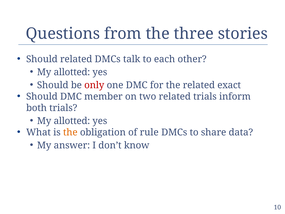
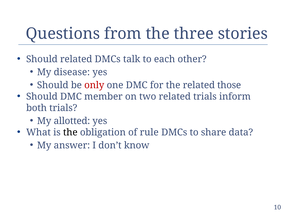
allotted at (72, 72): allotted -> disease
exact: exact -> those
the at (70, 132) colour: orange -> black
